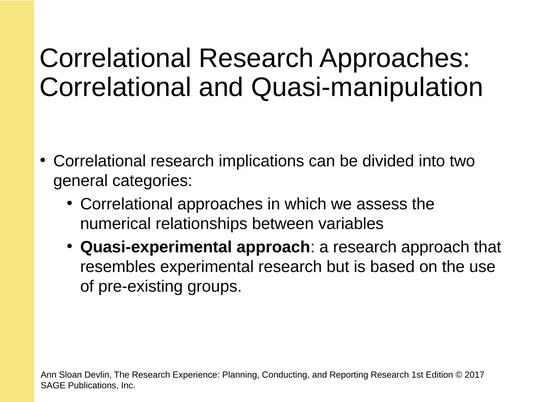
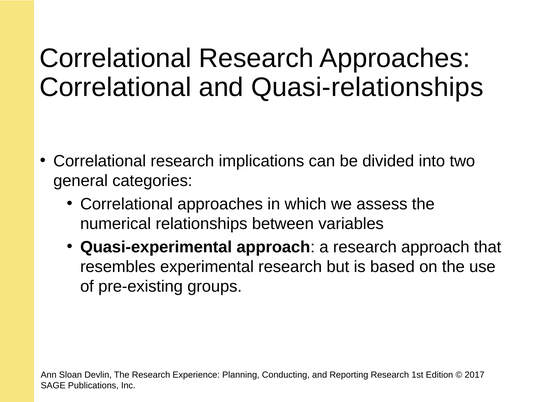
Quasi-manipulation: Quasi-manipulation -> Quasi-relationships
